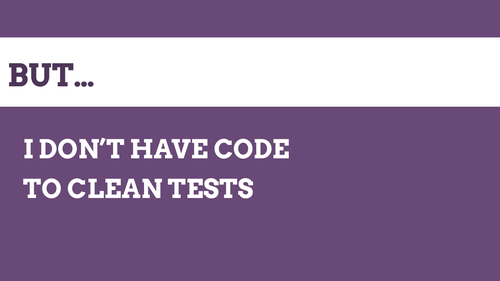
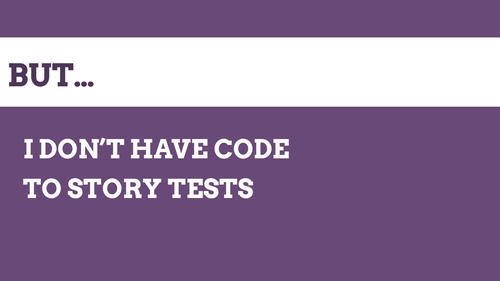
CLEAN: CLEAN -> STORY
